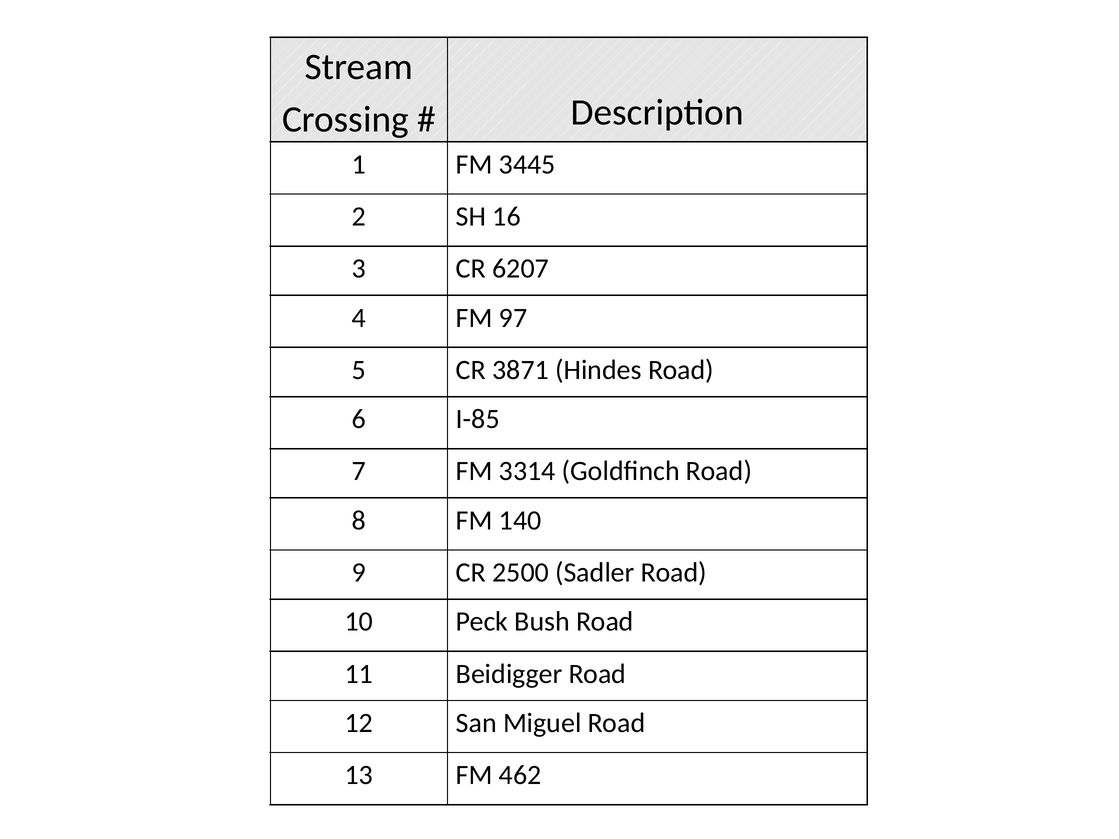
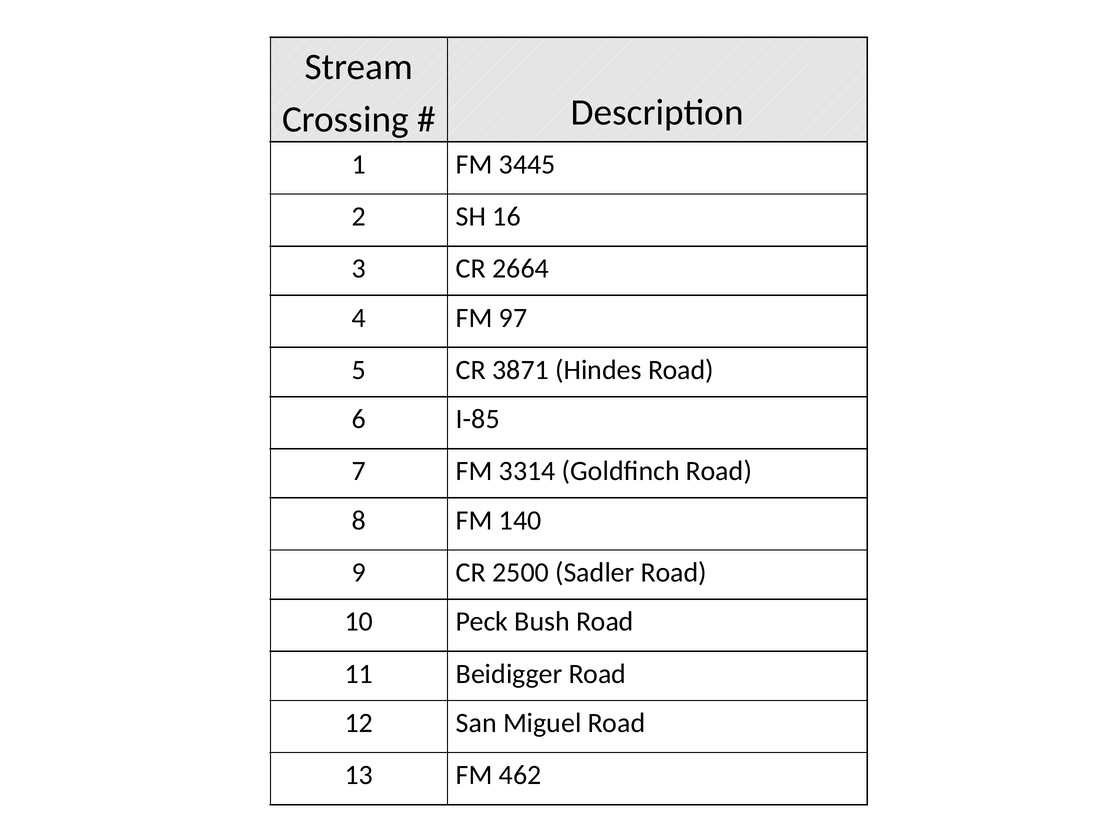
6207: 6207 -> 2664
